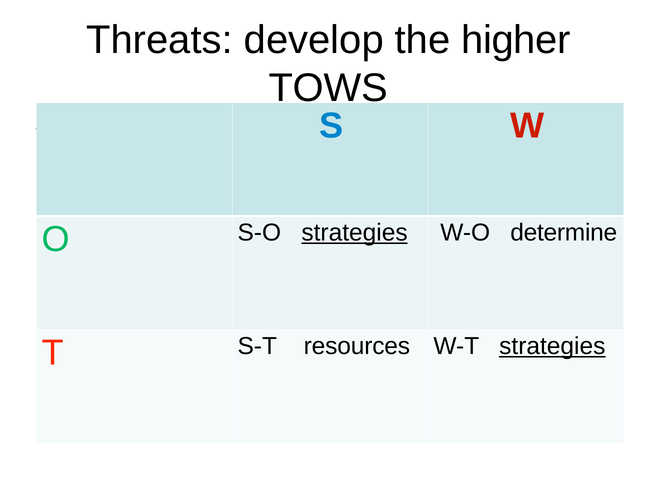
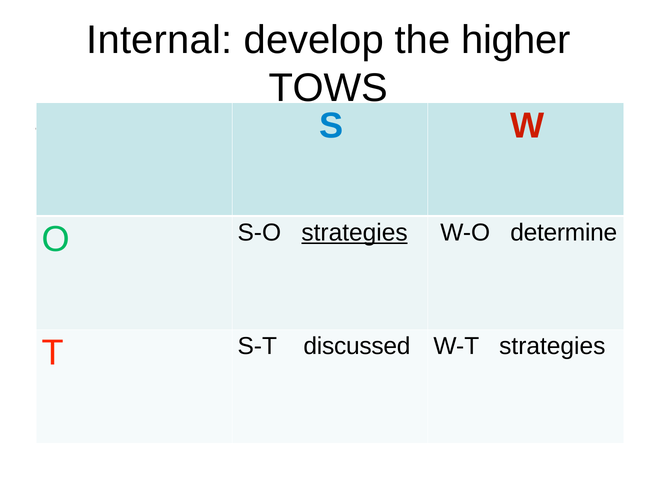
Threats: Threats -> Internal
resources: resources -> discussed
strategies at (552, 346) underline: present -> none
